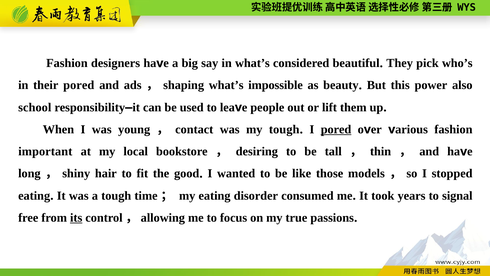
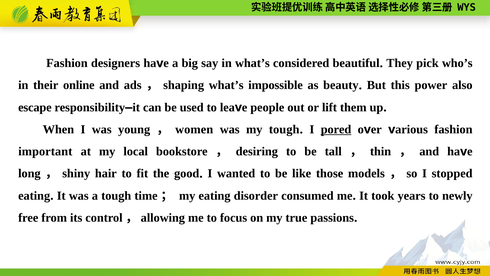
their pored: pored -> online
school: school -> escape
contact: contact -> women
signal: signal -> newly
its underline: present -> none
